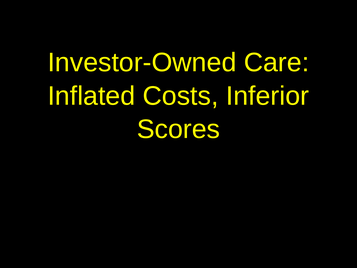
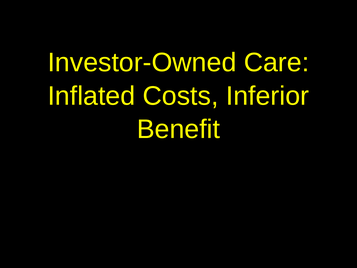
Scores: Scores -> Benefit
